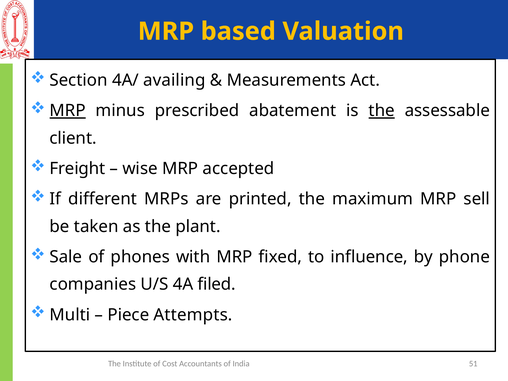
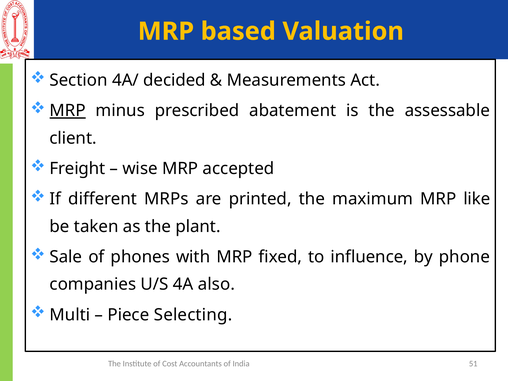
availing: availing -> decided
the at (382, 111) underline: present -> none
sell: sell -> like
filed: filed -> also
Attempts: Attempts -> Selecting
